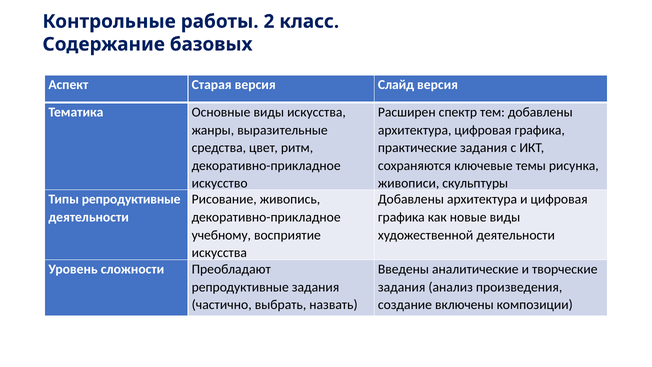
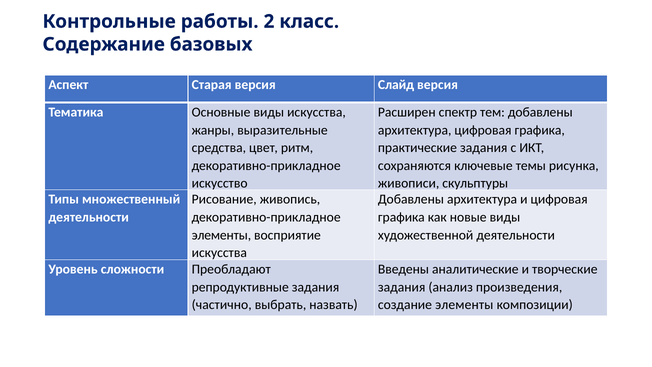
Типы репродуктивные: репродуктивные -> множественный
учебному at (221, 235): учебному -> элементы
создание включены: включены -> элементы
